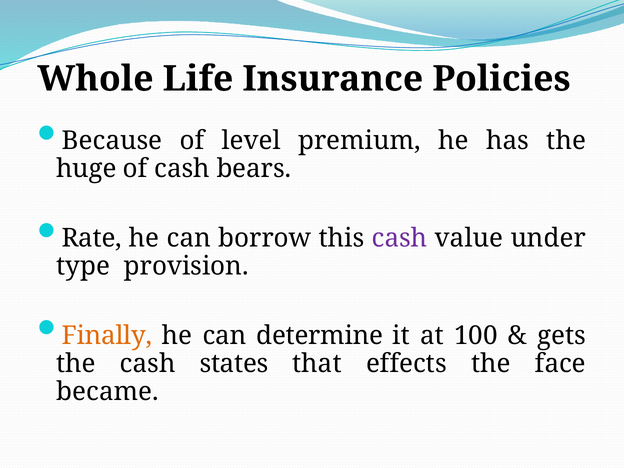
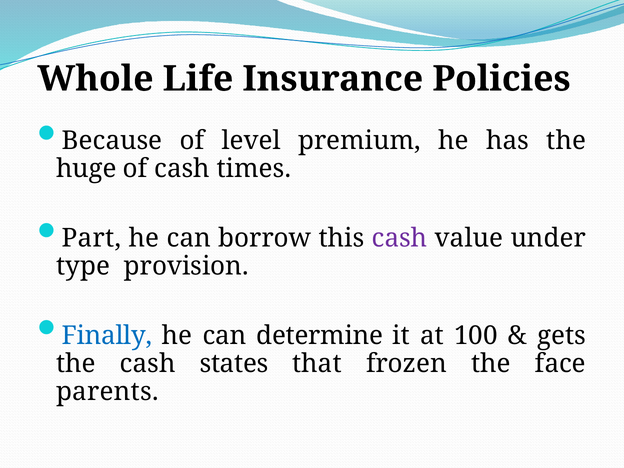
bears: bears -> times
Rate: Rate -> Part
Finally colour: orange -> blue
effects: effects -> frozen
became: became -> parents
